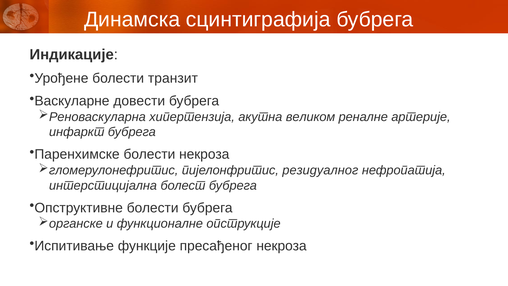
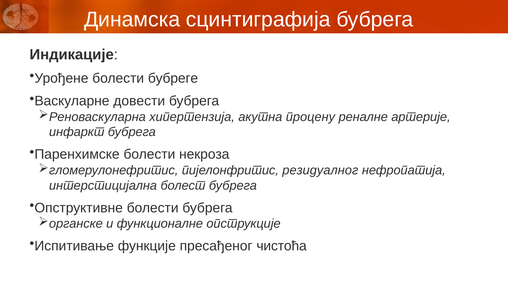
транзит: транзит -> бубреге
великом: великом -> процену
пресађеног некроза: некроза -> чистоћа
